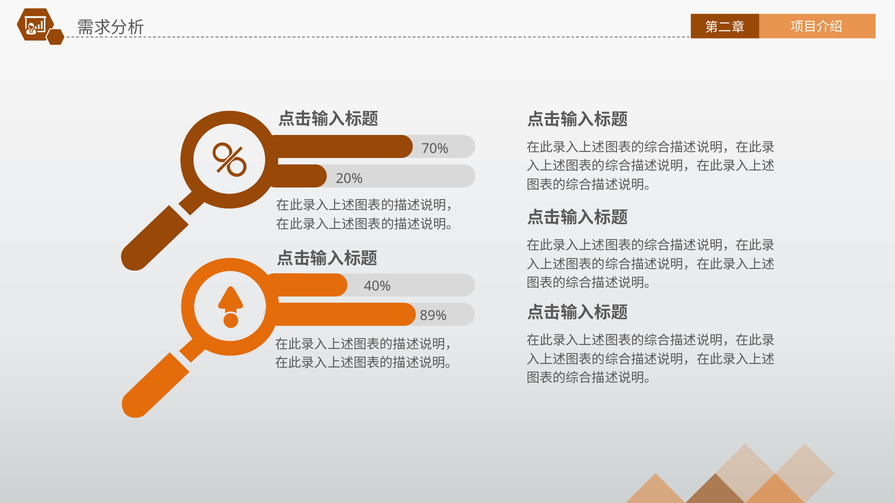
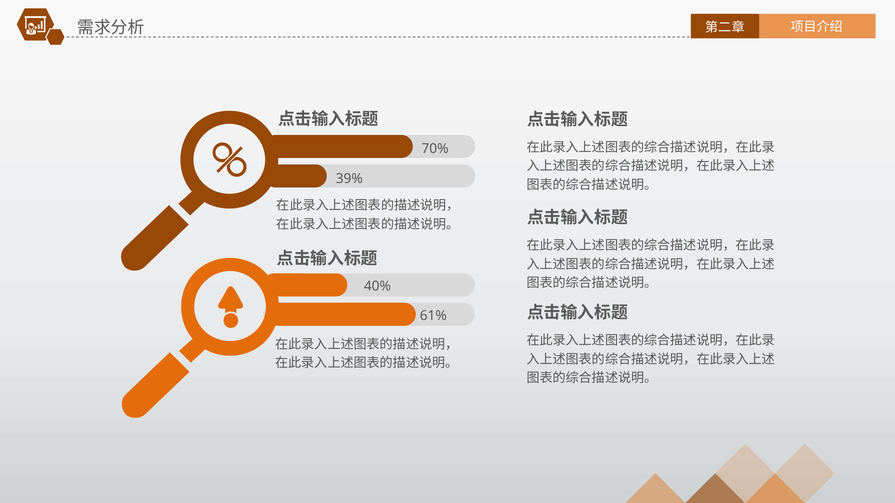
20%: 20% -> 39%
89%: 89% -> 61%
